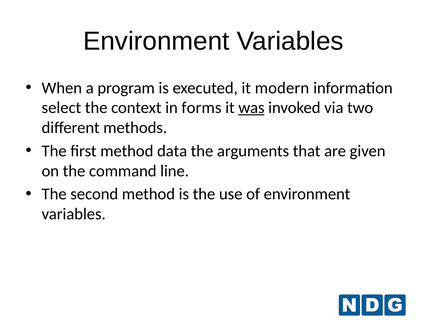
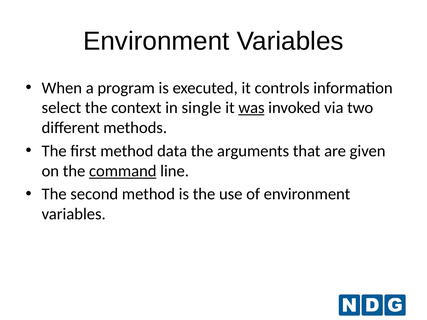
modern: modern -> controls
forms: forms -> single
command underline: none -> present
